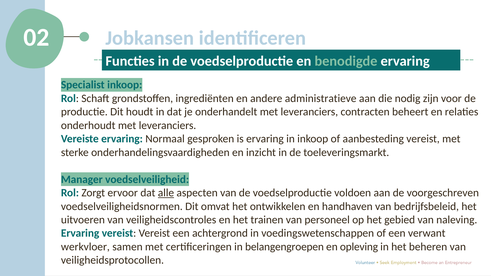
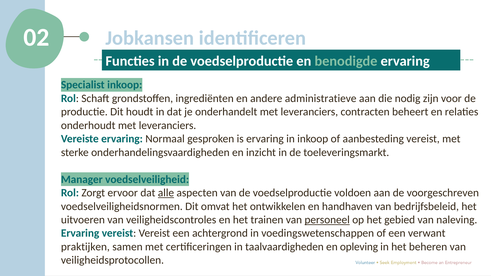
personeel underline: none -> present
werkvloer: werkvloer -> praktijken
belangengroepen: belangengroepen -> taalvaardigheden
